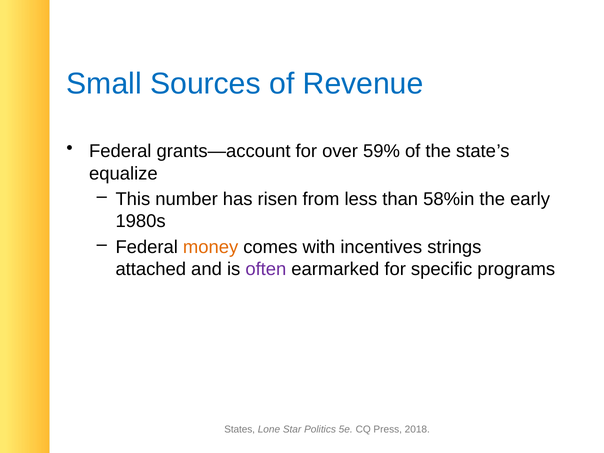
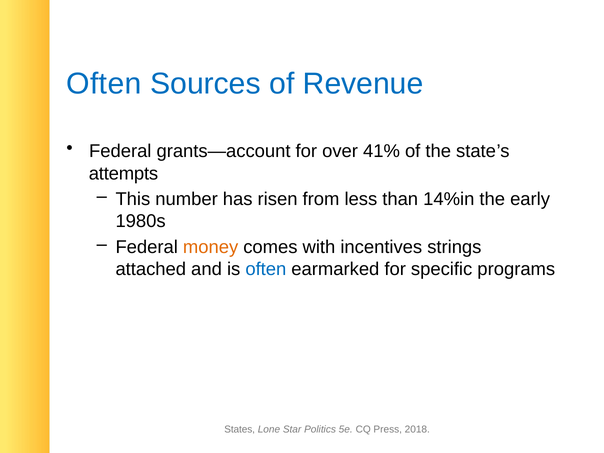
Small at (104, 84): Small -> Often
59%: 59% -> 41%
equalize: equalize -> attempts
58%in: 58%in -> 14%in
often at (266, 269) colour: purple -> blue
